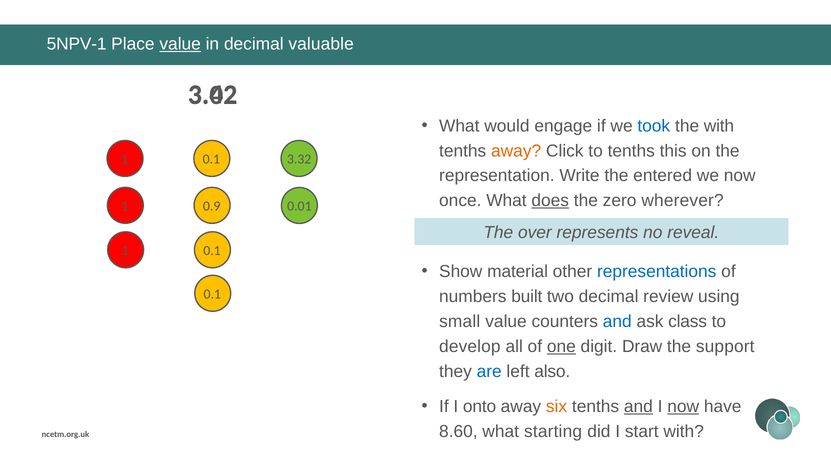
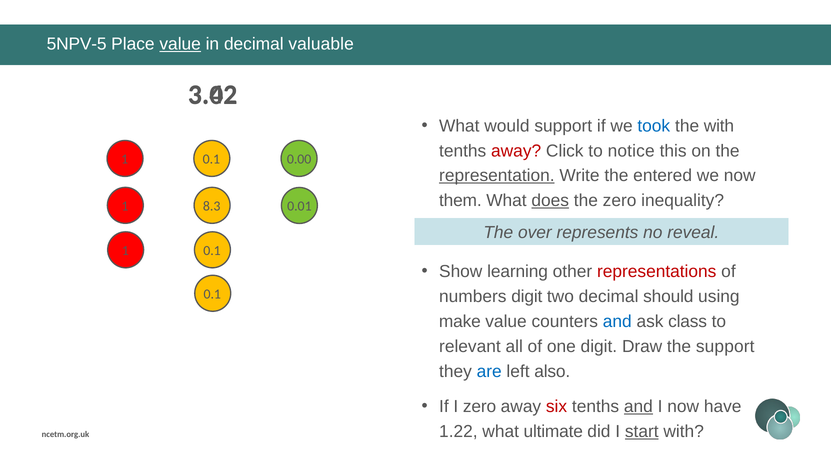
5NPV-1: 5NPV-1 -> 5NPV-5
would engage: engage -> support
away at (516, 151) colour: orange -> red
to tenths: tenths -> notice
3.32: 3.32 -> 0.00
representation underline: none -> present
once: once -> them
wherever: wherever -> inequality
0.9: 0.9 -> 8.3
material: material -> learning
representations colour: blue -> red
numbers built: built -> digit
review: review -> should
small: small -> make
develop: develop -> relevant
one underline: present -> none
I onto: onto -> zero
six colour: orange -> red
now at (683, 406) underline: present -> none
8.60: 8.60 -> 1.22
starting: starting -> ultimate
start underline: none -> present
